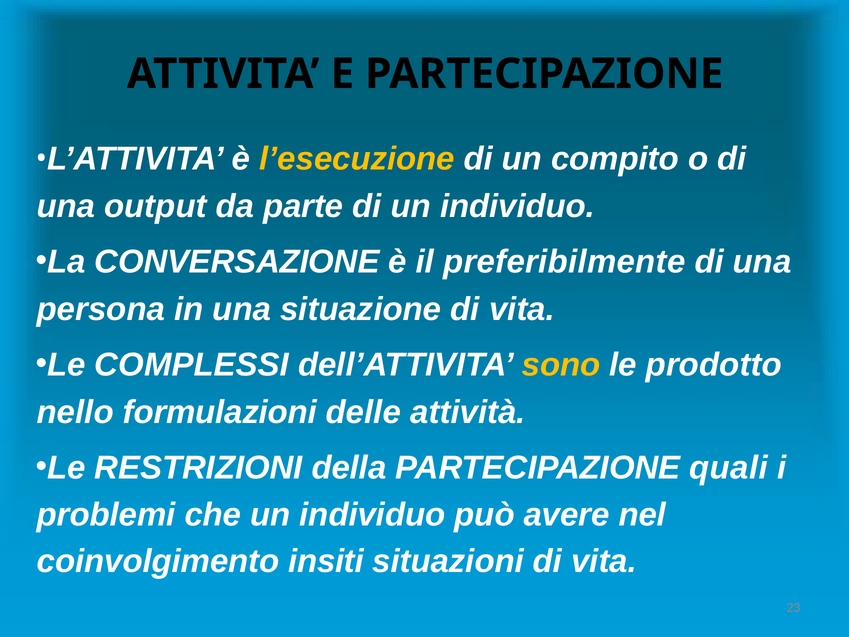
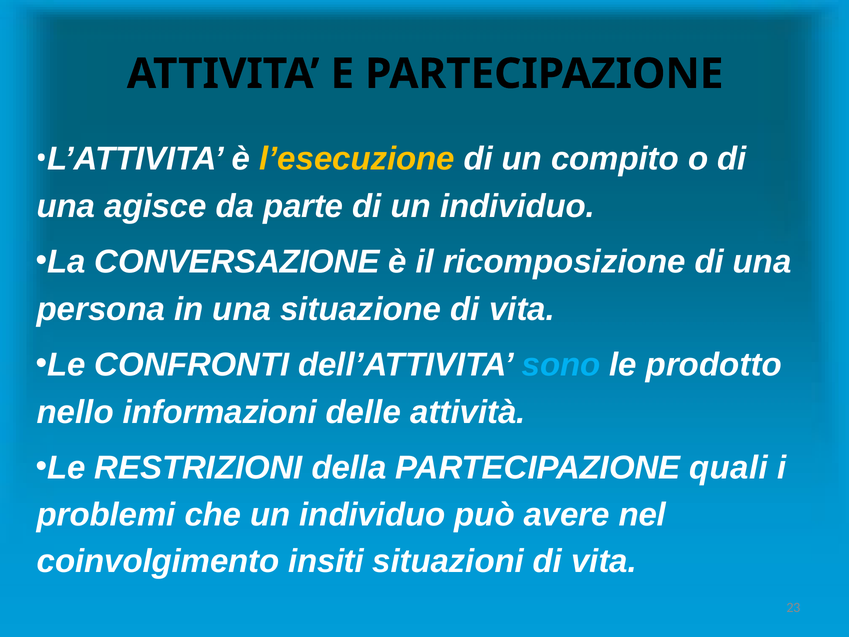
output: output -> agisce
preferibilmente: preferibilmente -> ricomposizione
COMPLESSI: COMPLESSI -> CONFRONTI
sono colour: yellow -> light blue
formulazioni: formulazioni -> informazioni
